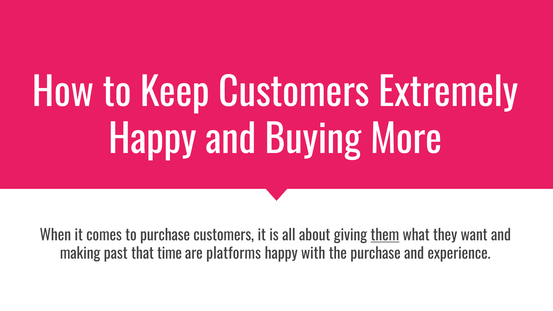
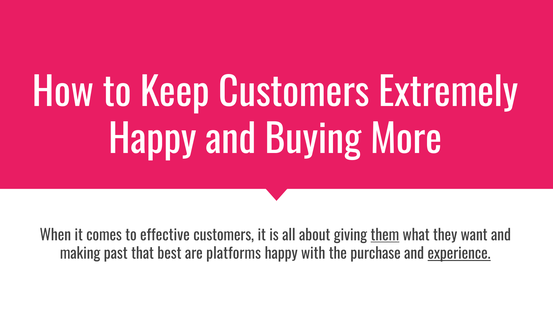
to purchase: purchase -> effective
time: time -> best
experience underline: none -> present
